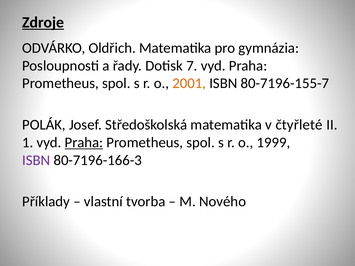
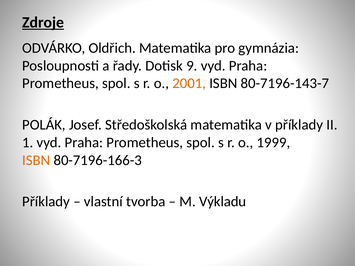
7: 7 -> 9
80-7196-155-7: 80-7196-155-7 -> 80-7196-143-7
v čtyřleté: čtyřleté -> příklady
Praha at (84, 143) underline: present -> none
ISBN at (36, 160) colour: purple -> orange
Nového: Nového -> Výkladu
